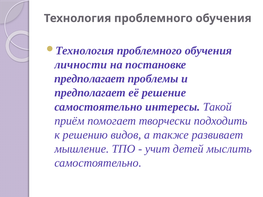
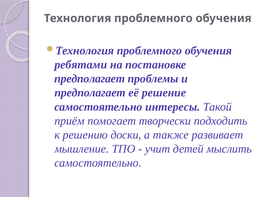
личности: личности -> ребятами
видов: видов -> доски
